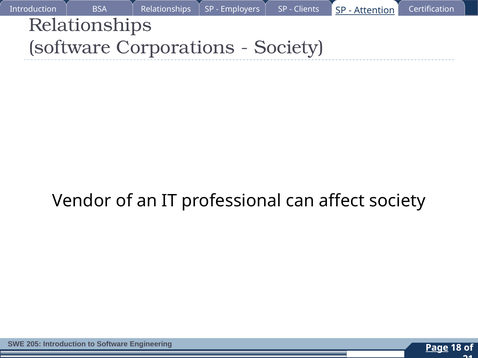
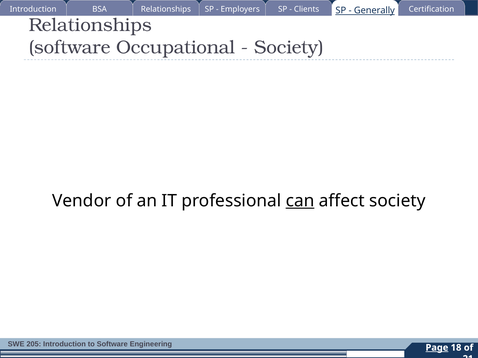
Attention: Attention -> Generally
Corporations: Corporations -> Occupational
can underline: none -> present
